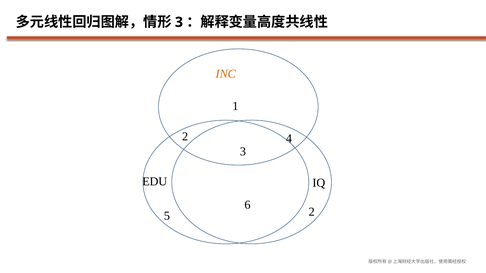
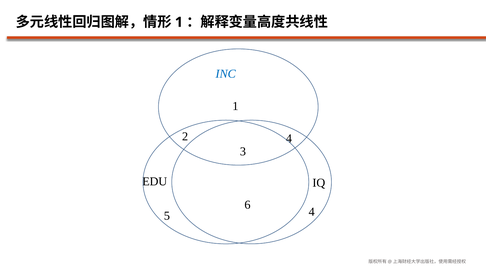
3 at (179, 22): 3 -> 1
INC colour: orange -> blue
5 2: 2 -> 4
